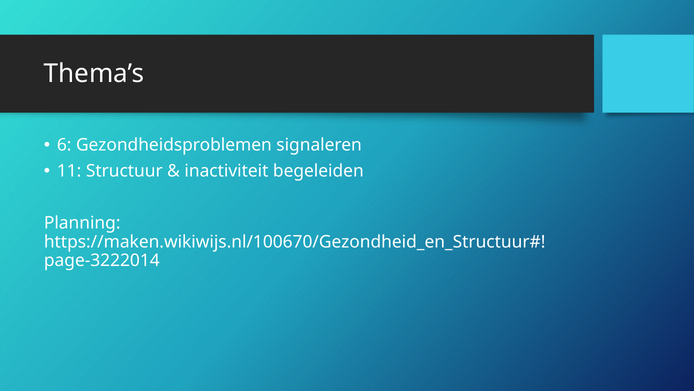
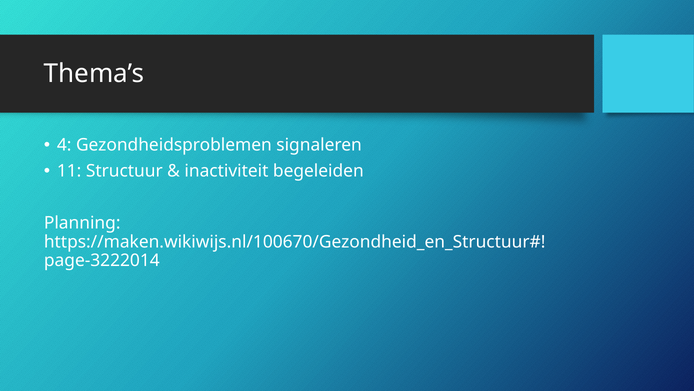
6: 6 -> 4
